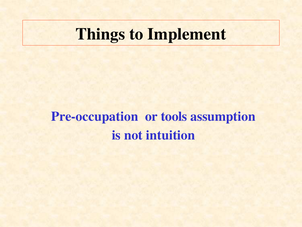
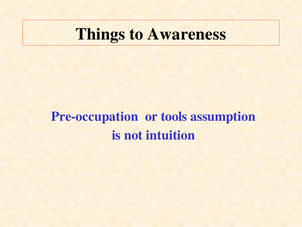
Implement: Implement -> Awareness
